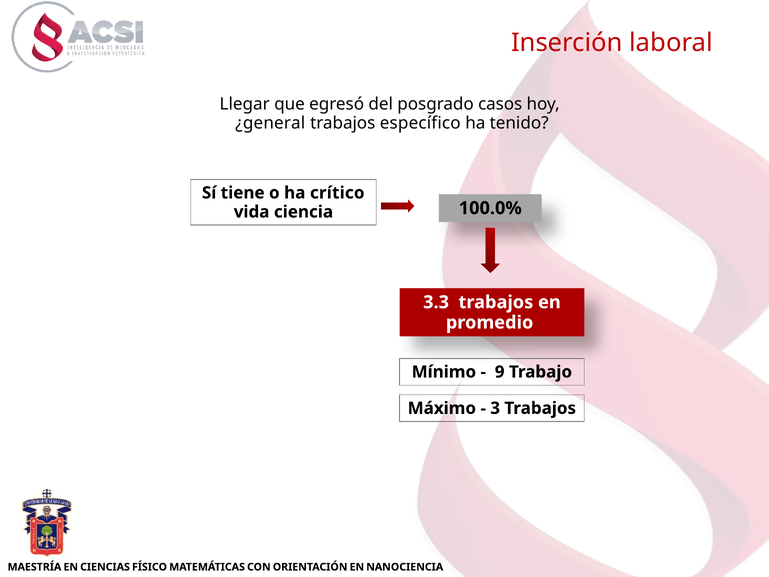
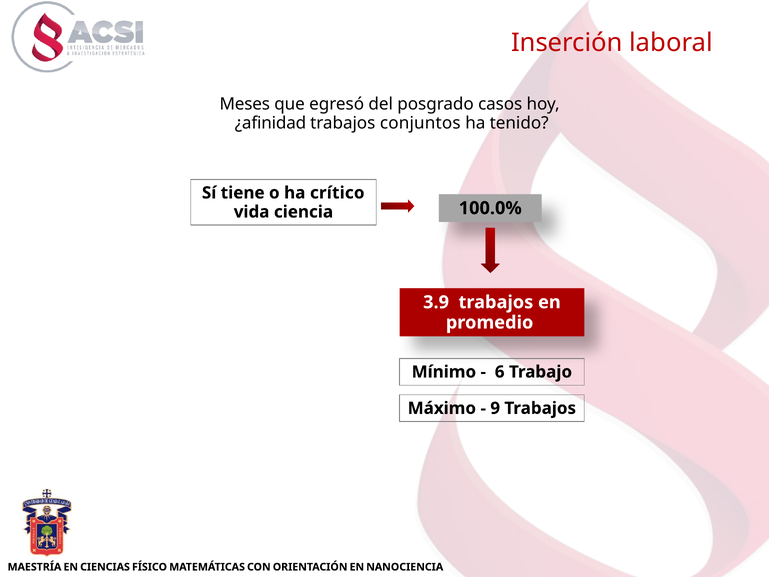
Llegar: Llegar -> Meses
¿general: ¿general -> ¿afinidad
específico: específico -> conjuntos
3.3: 3.3 -> 3.9
9: 9 -> 6
3: 3 -> 9
